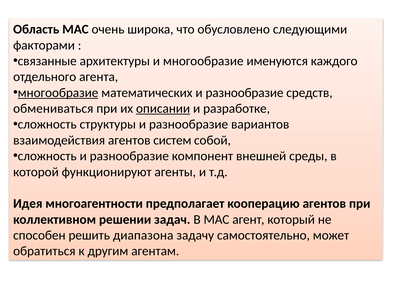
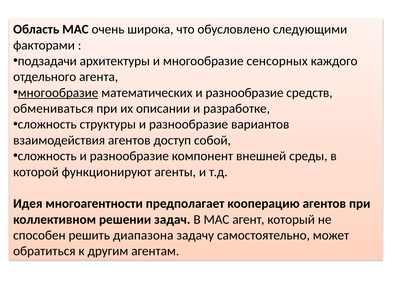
связанные: связанные -> подзадачи
именуются: именуются -> сенсорных
описании underline: present -> none
систем: систем -> доступ
